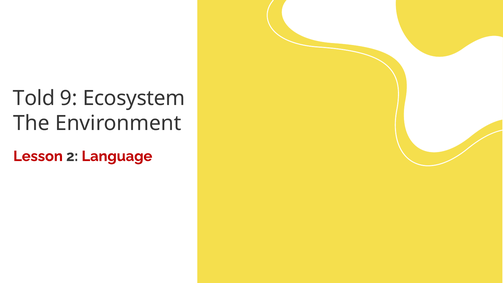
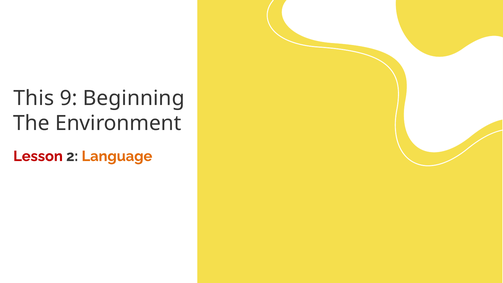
Told: Told -> This
Ecosystem: Ecosystem -> Beginning
Language colour: red -> orange
